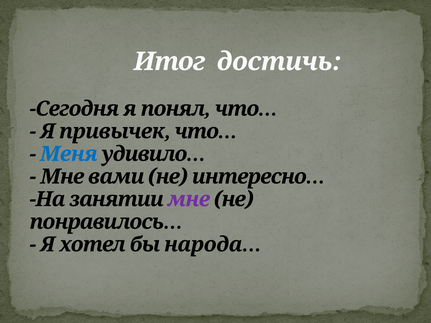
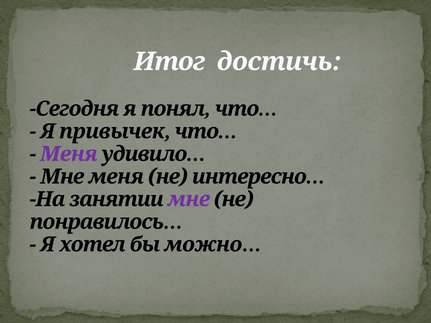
Меня at (69, 154) colour: blue -> purple
Мне вами: вами -> меня
народа…: народа… -> можно…
